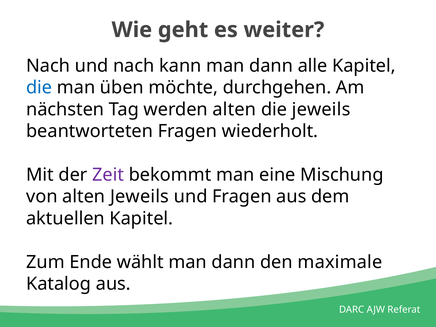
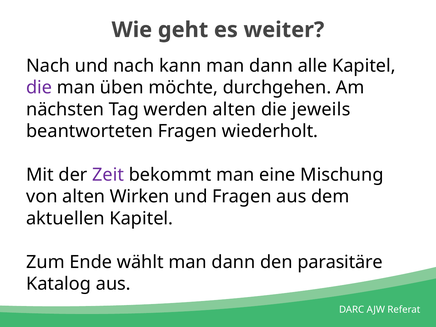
die at (39, 88) colour: blue -> purple
alten Jeweils: Jeweils -> Wirken
maximale: maximale -> parasitäre
